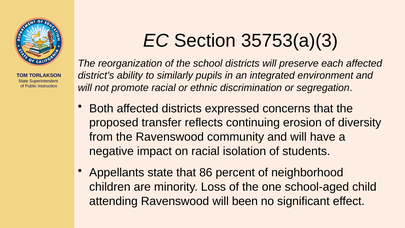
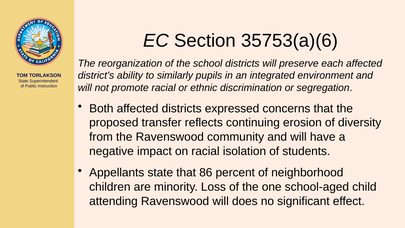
35753(a)(3: 35753(a)(3 -> 35753(a)(6
been: been -> does
